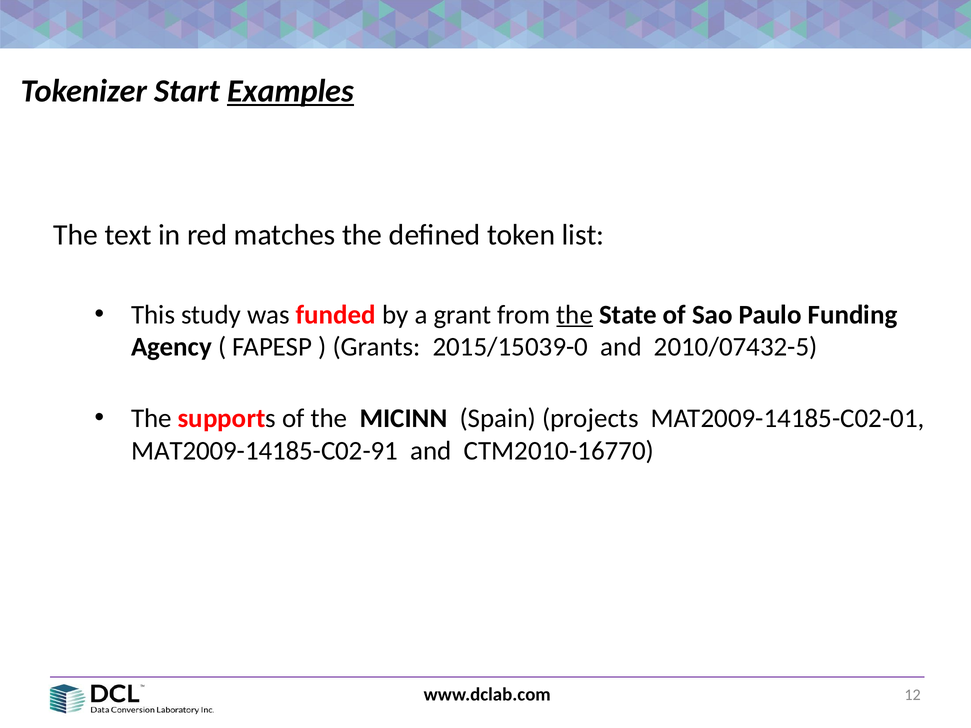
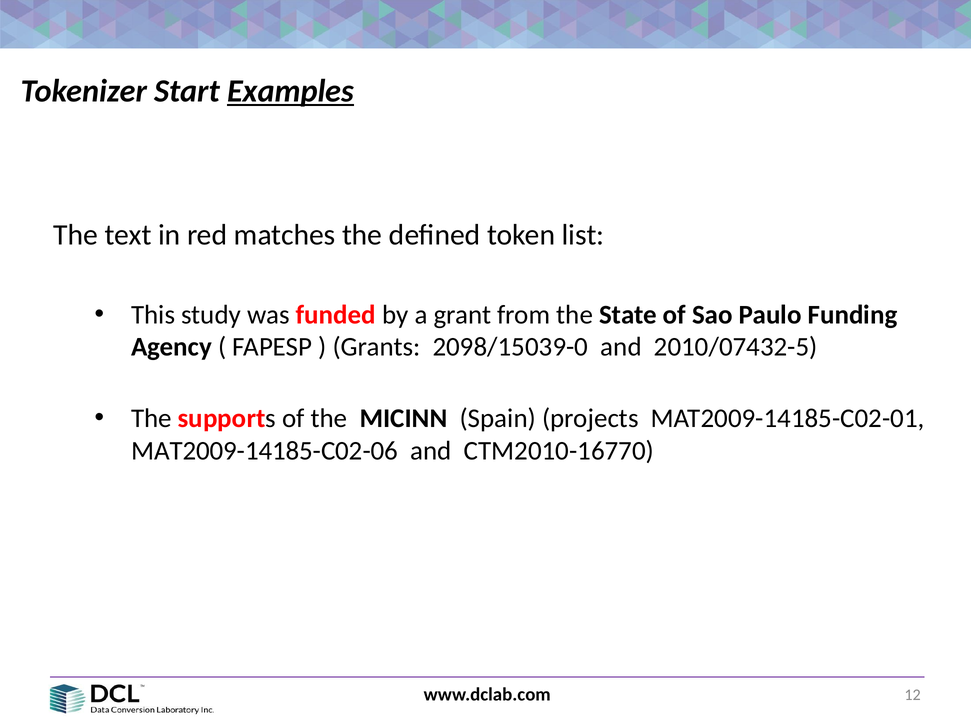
the at (575, 315) underline: present -> none
2015/15039-0: 2015/15039-0 -> 2098/15039-0
MAT2009-14185-C02-91: MAT2009-14185-C02-91 -> MAT2009-14185-C02-06
